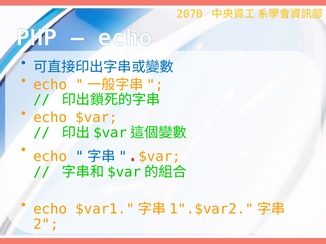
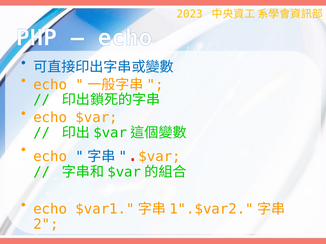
2070: 2070 -> 2023
